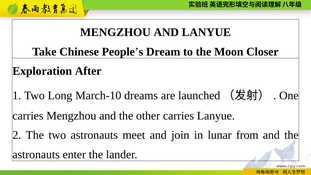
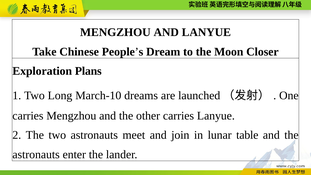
After: After -> Plans
from: from -> table
